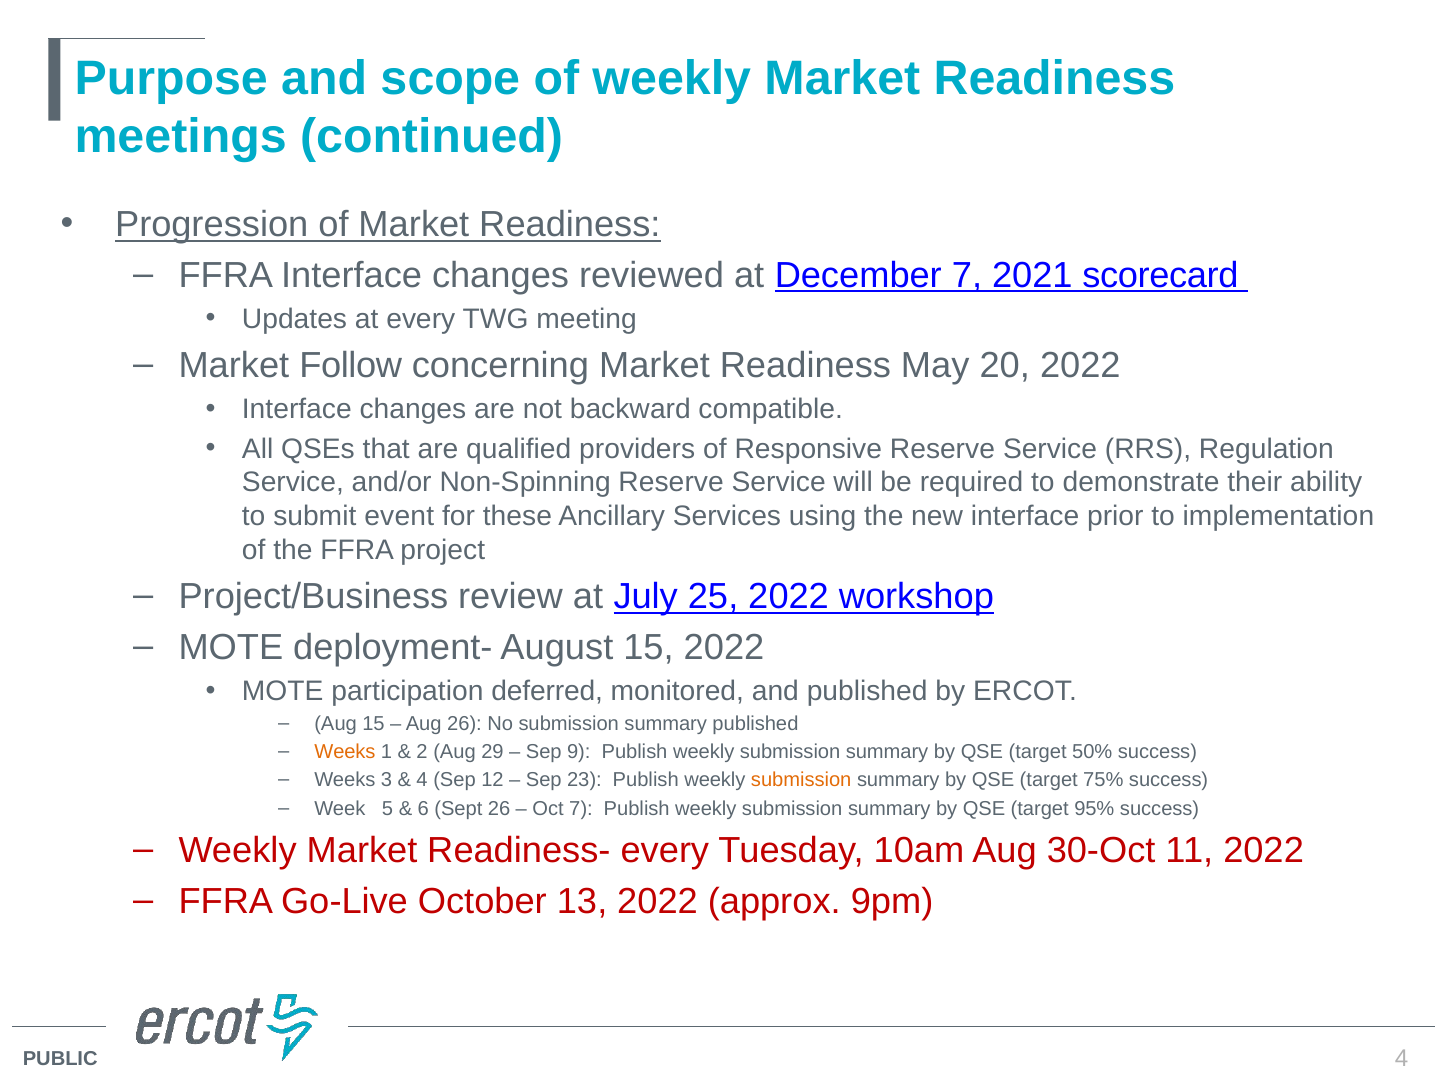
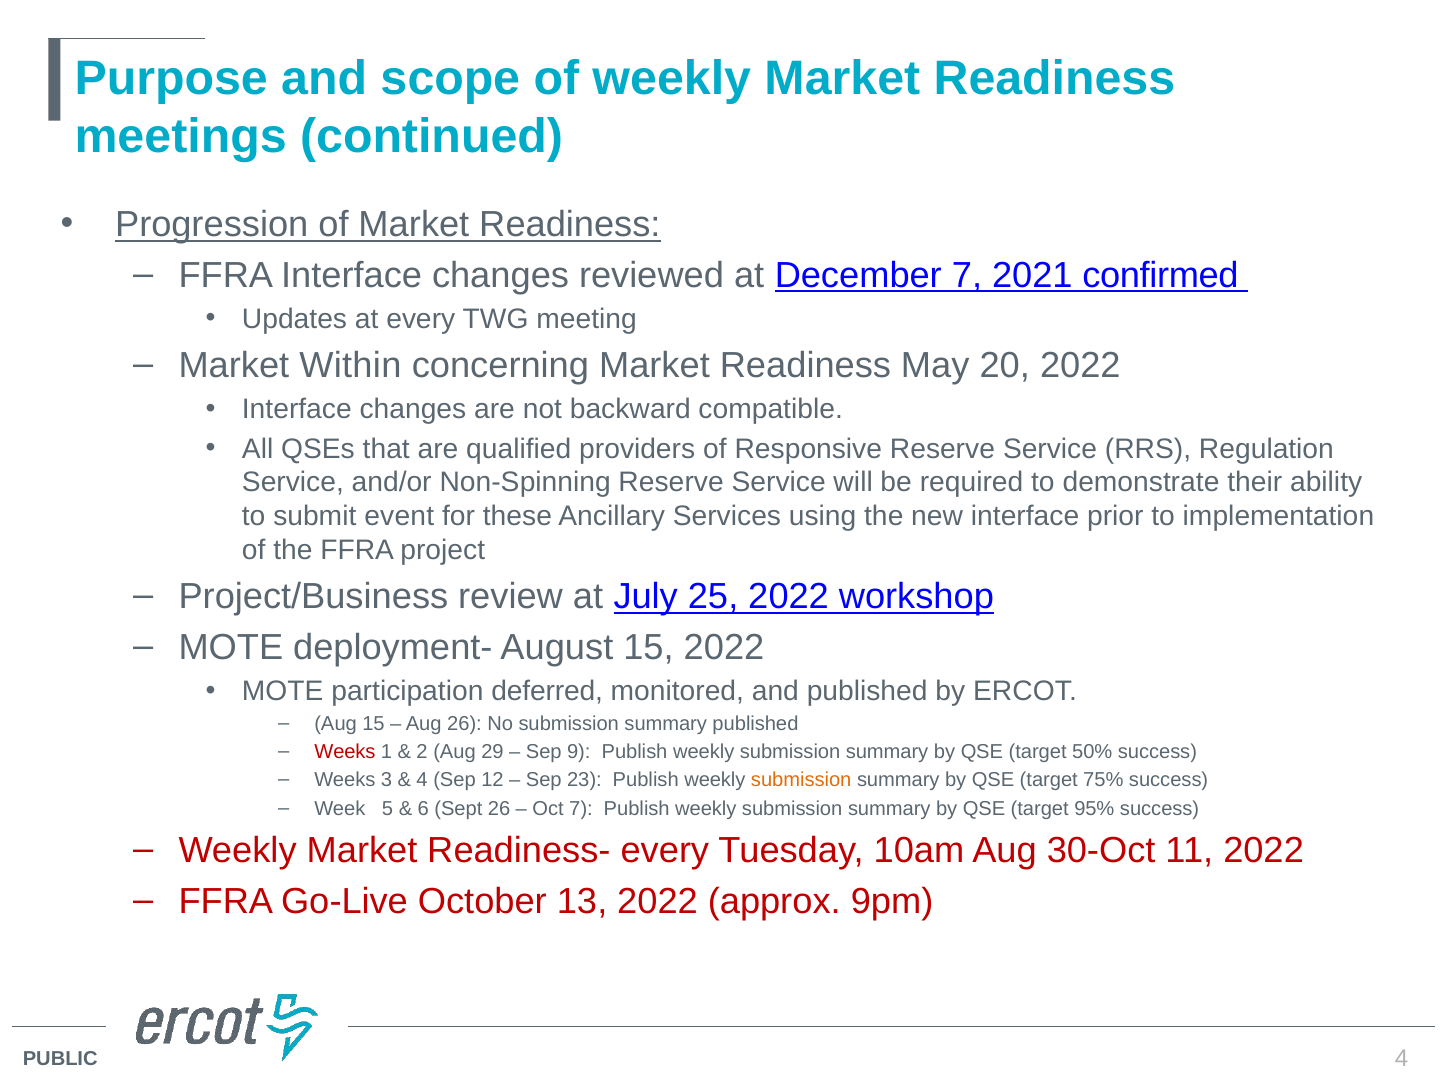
scorecard: scorecard -> confirmed
Follow: Follow -> Within
Weeks at (345, 752) colour: orange -> red
